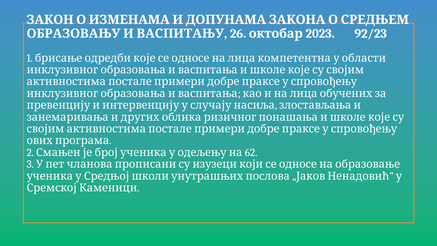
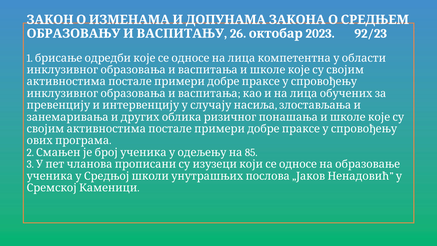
62: 62 -> 85
